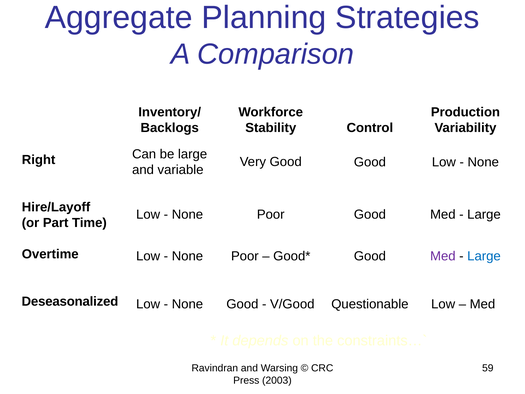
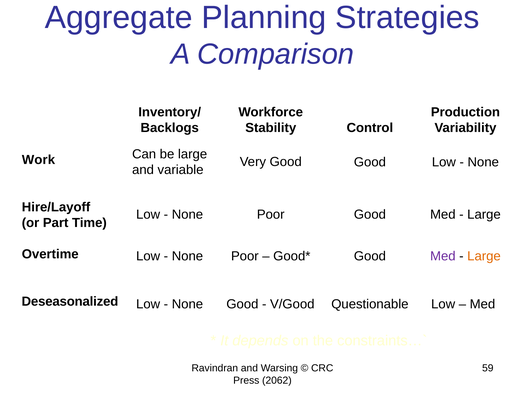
Right: Right -> Work
Large at (484, 256) colour: blue -> orange
2003: 2003 -> 2062
